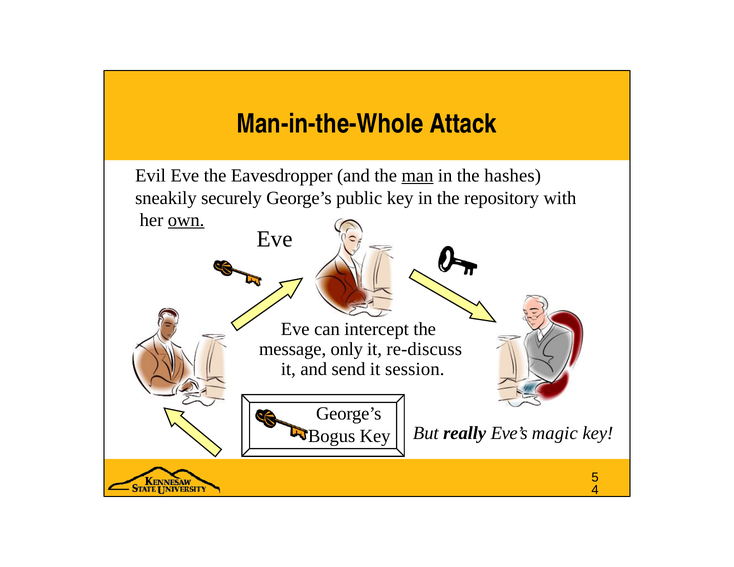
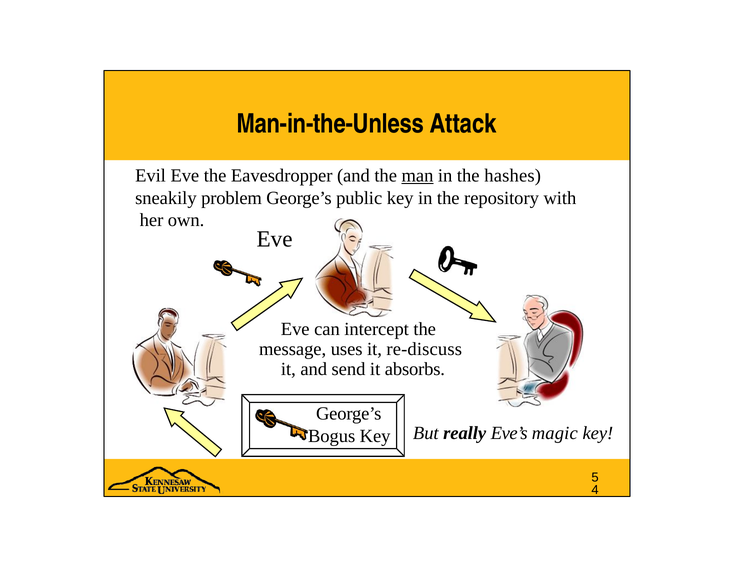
Man-in-the-Whole: Man-in-the-Whole -> Man-in-the-Unless
securely: securely -> problem
own underline: present -> none
only: only -> uses
session: session -> absorbs
